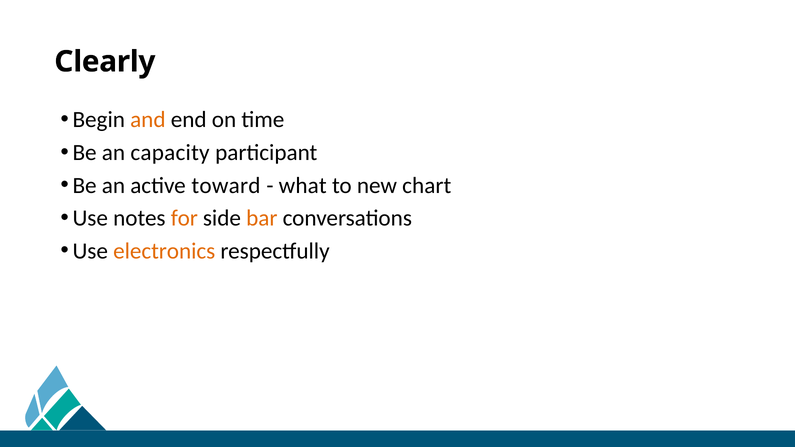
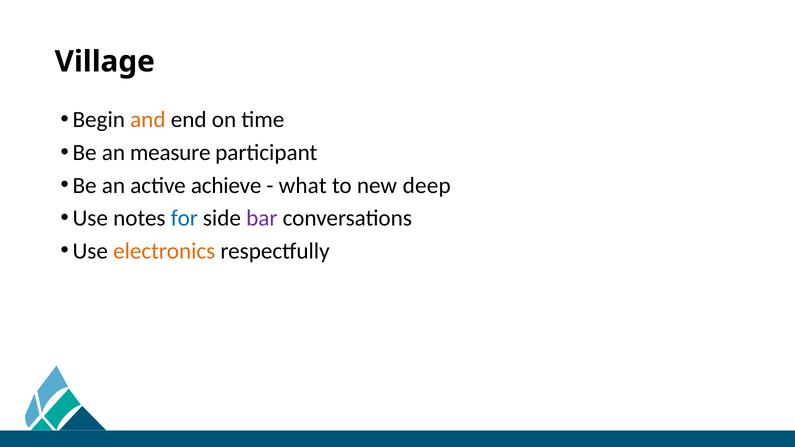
Clearly: Clearly -> Village
capacity: capacity -> measure
toward: toward -> achieve
chart: chart -> deep
for colour: orange -> blue
bar colour: orange -> purple
